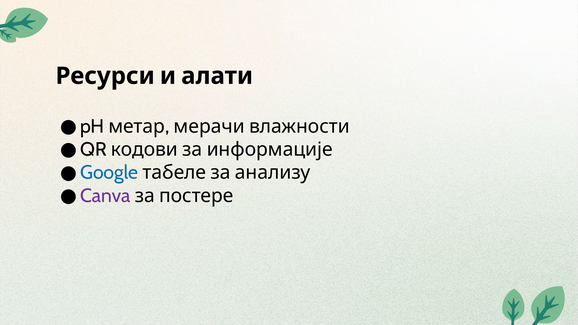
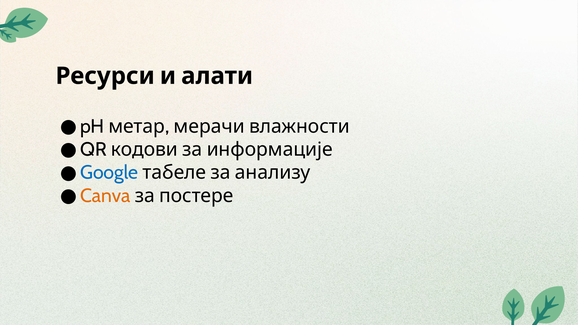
Canva colour: purple -> orange
